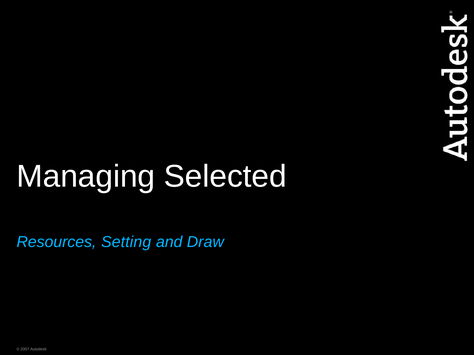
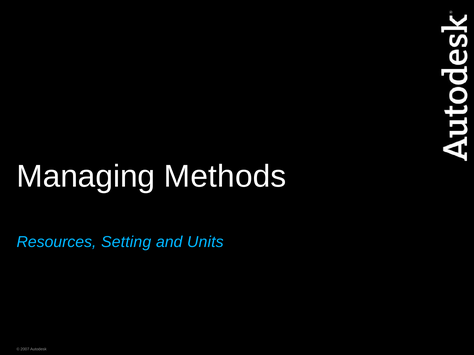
Selected: Selected -> Methods
Draw: Draw -> Units
